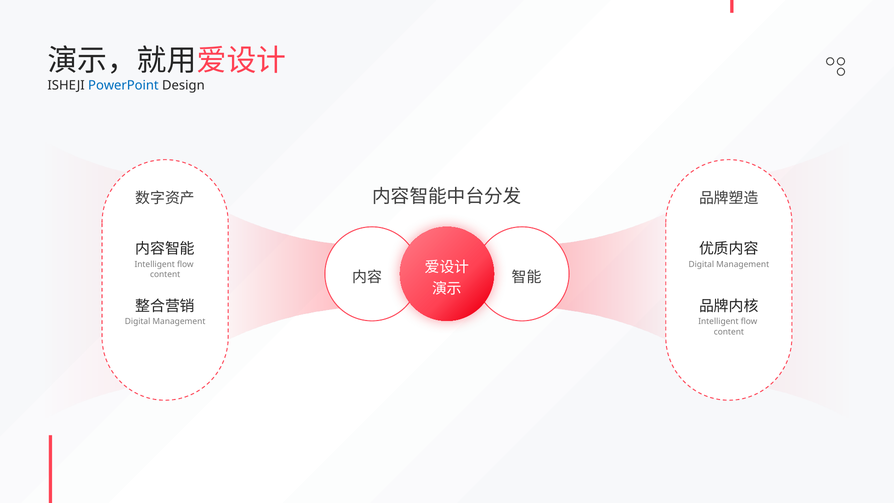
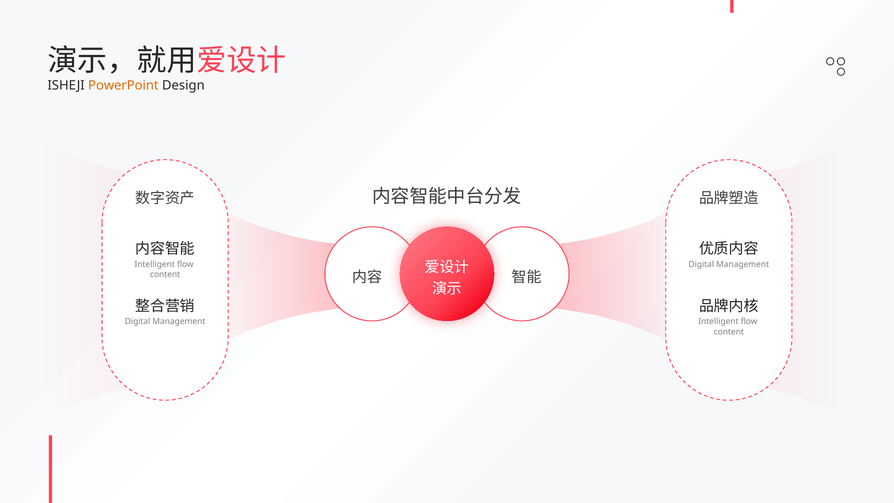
PowerPoint colour: blue -> orange
